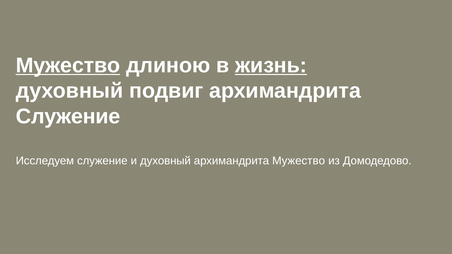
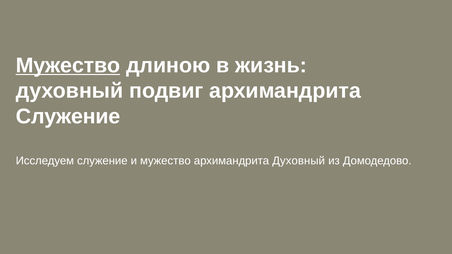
жизнь underline: present -> none
и духовный: духовный -> мужество
архимандрита Мужество: Мужество -> Духовный
